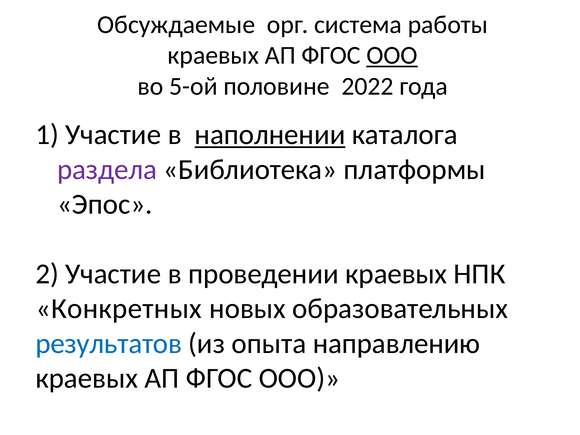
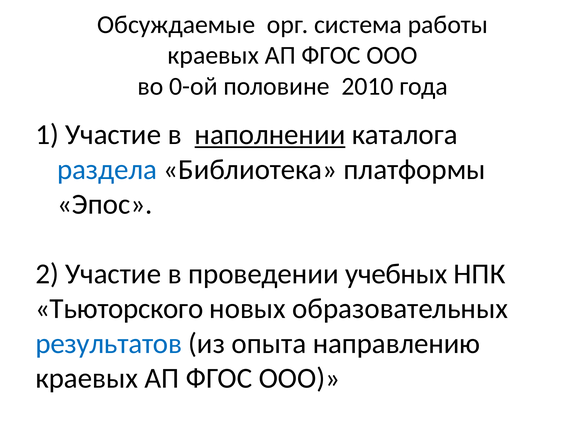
ООО at (392, 55) underline: present -> none
5-ой: 5-ой -> 0-ой
2022: 2022 -> 2010
раздела colour: purple -> blue
проведении краевых: краевых -> учебных
Конкретных: Конкретных -> Тьюторского
